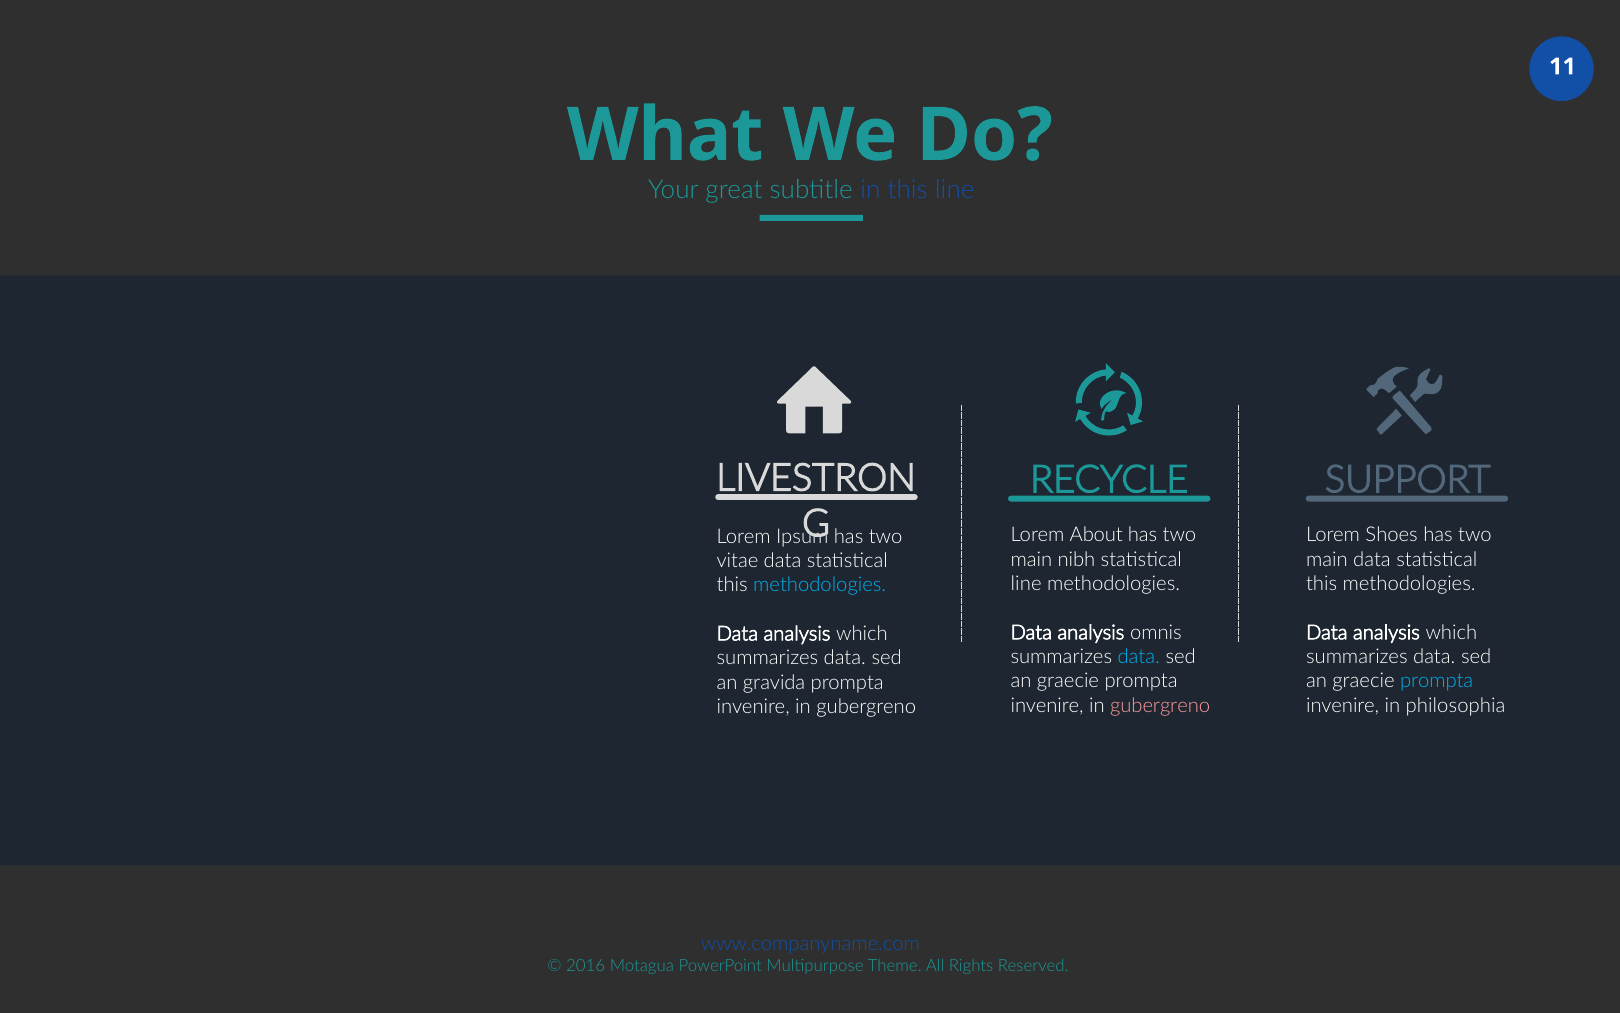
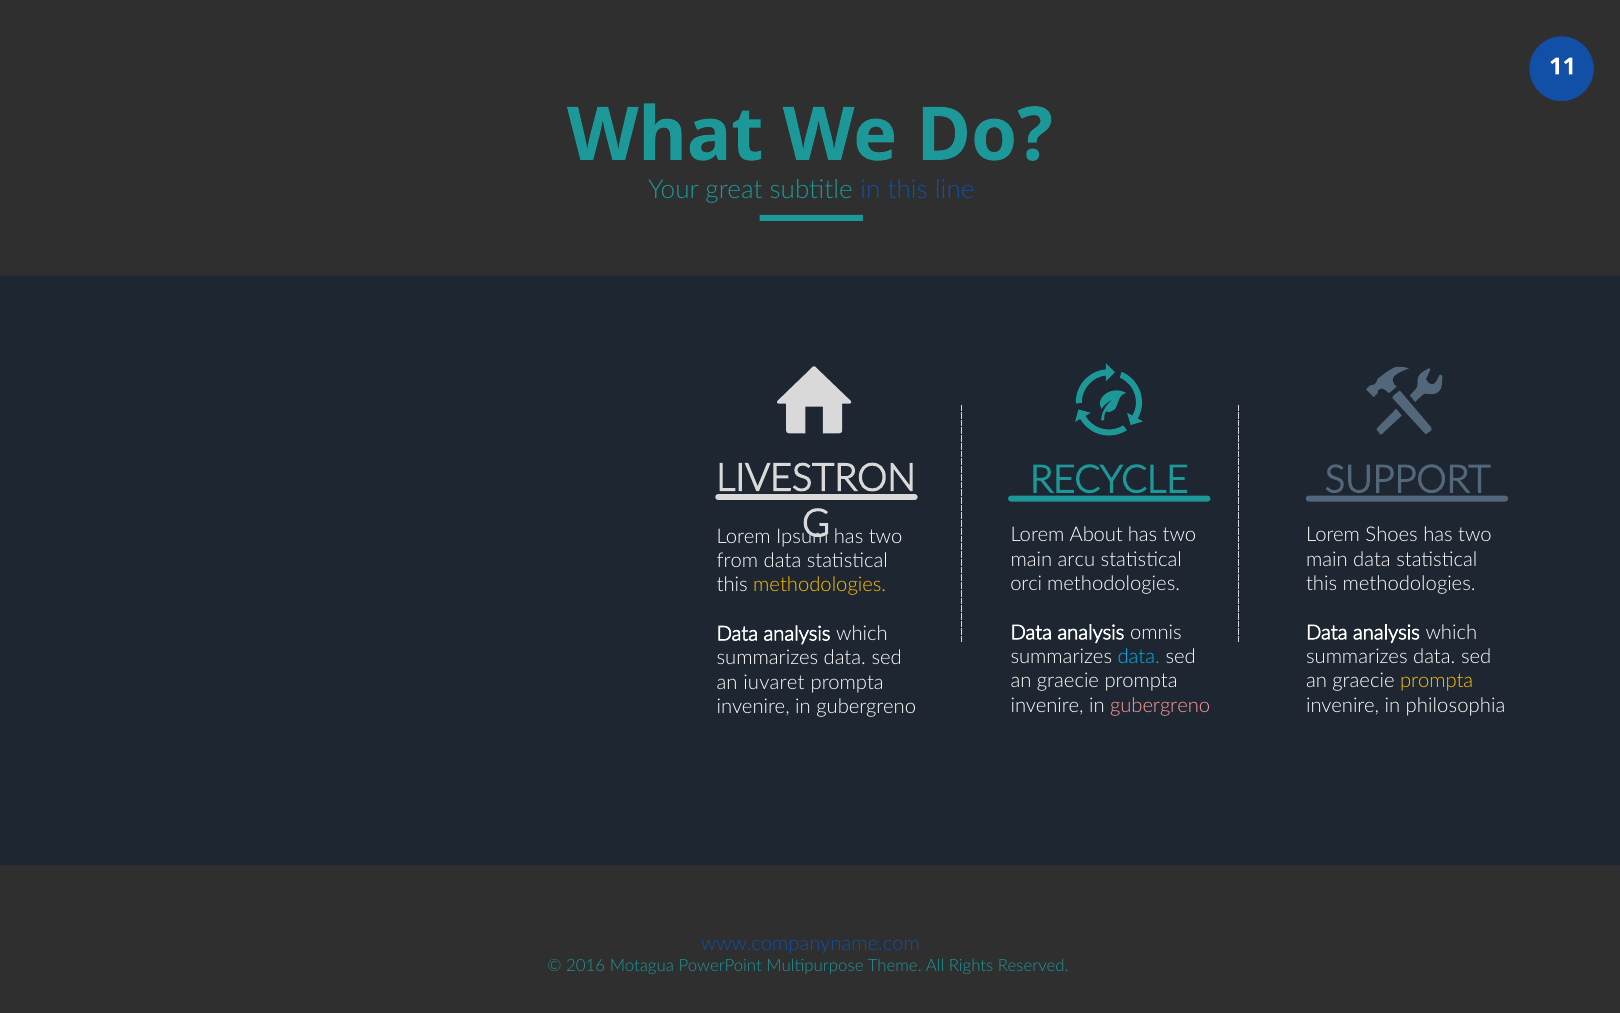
nibh: nibh -> arcu
vitae: vitae -> from
line at (1026, 584): line -> orci
methodologies at (820, 585) colour: light blue -> yellow
prompta at (1437, 681) colour: light blue -> yellow
gravida: gravida -> iuvaret
